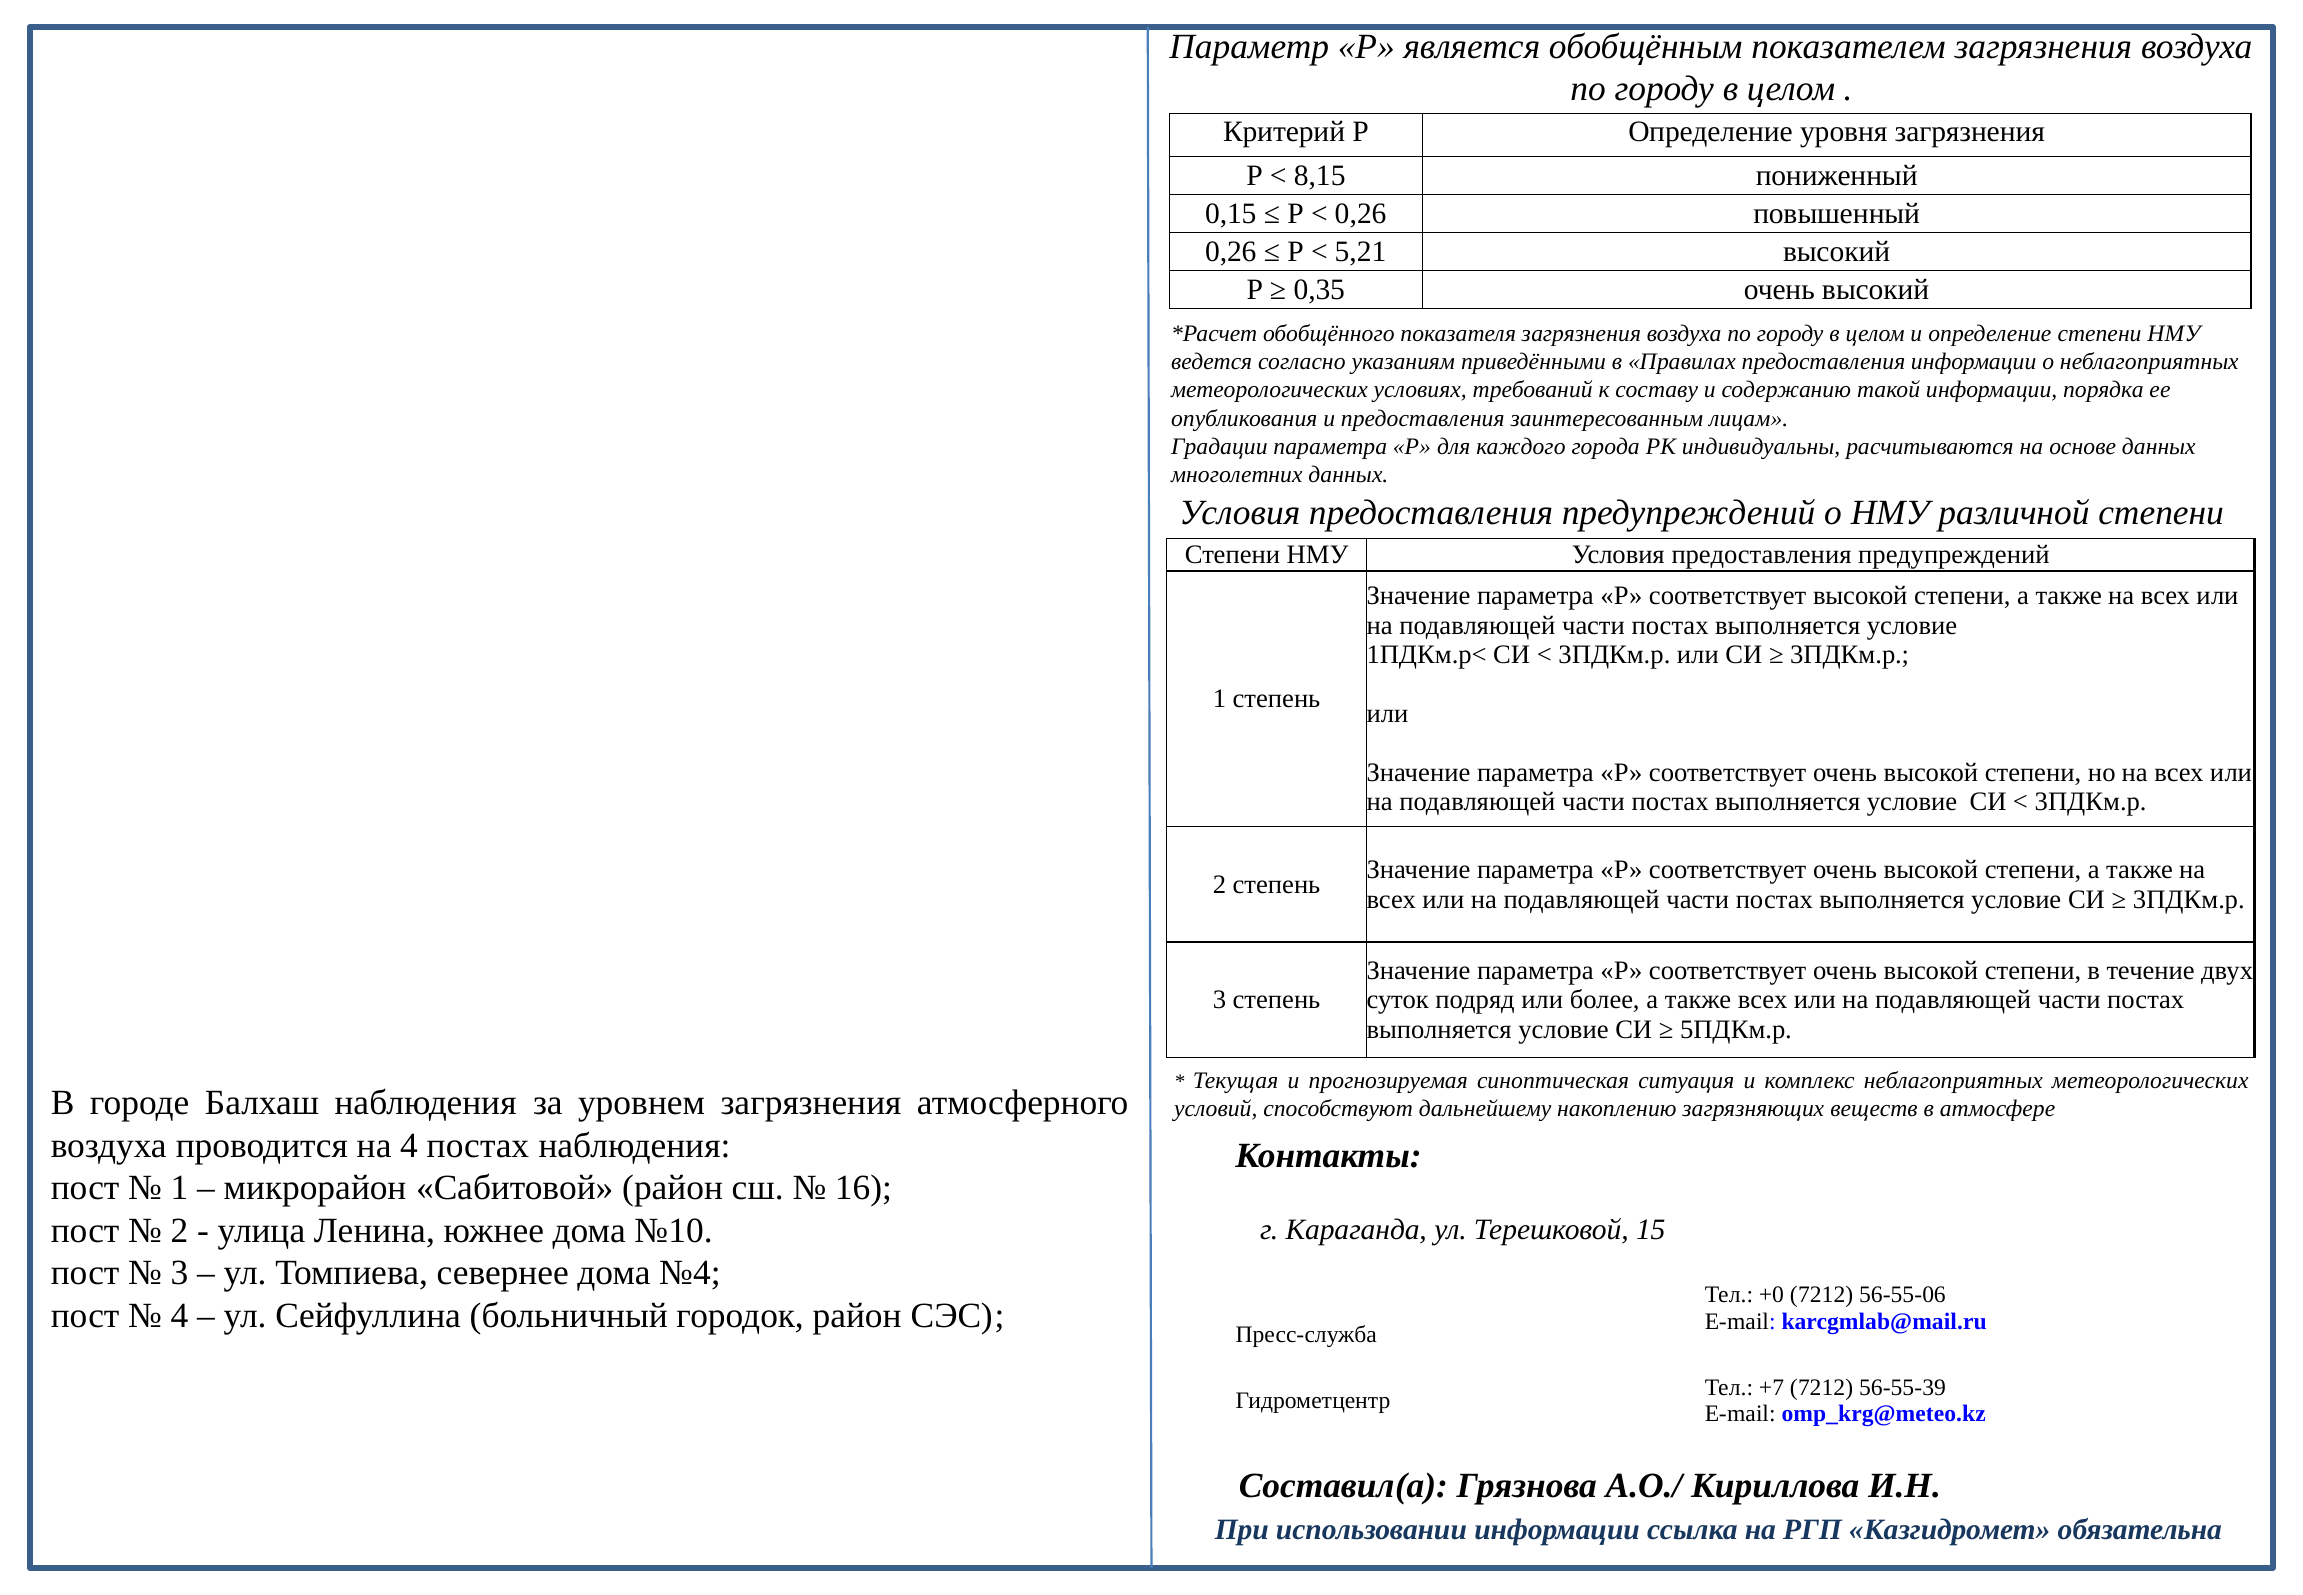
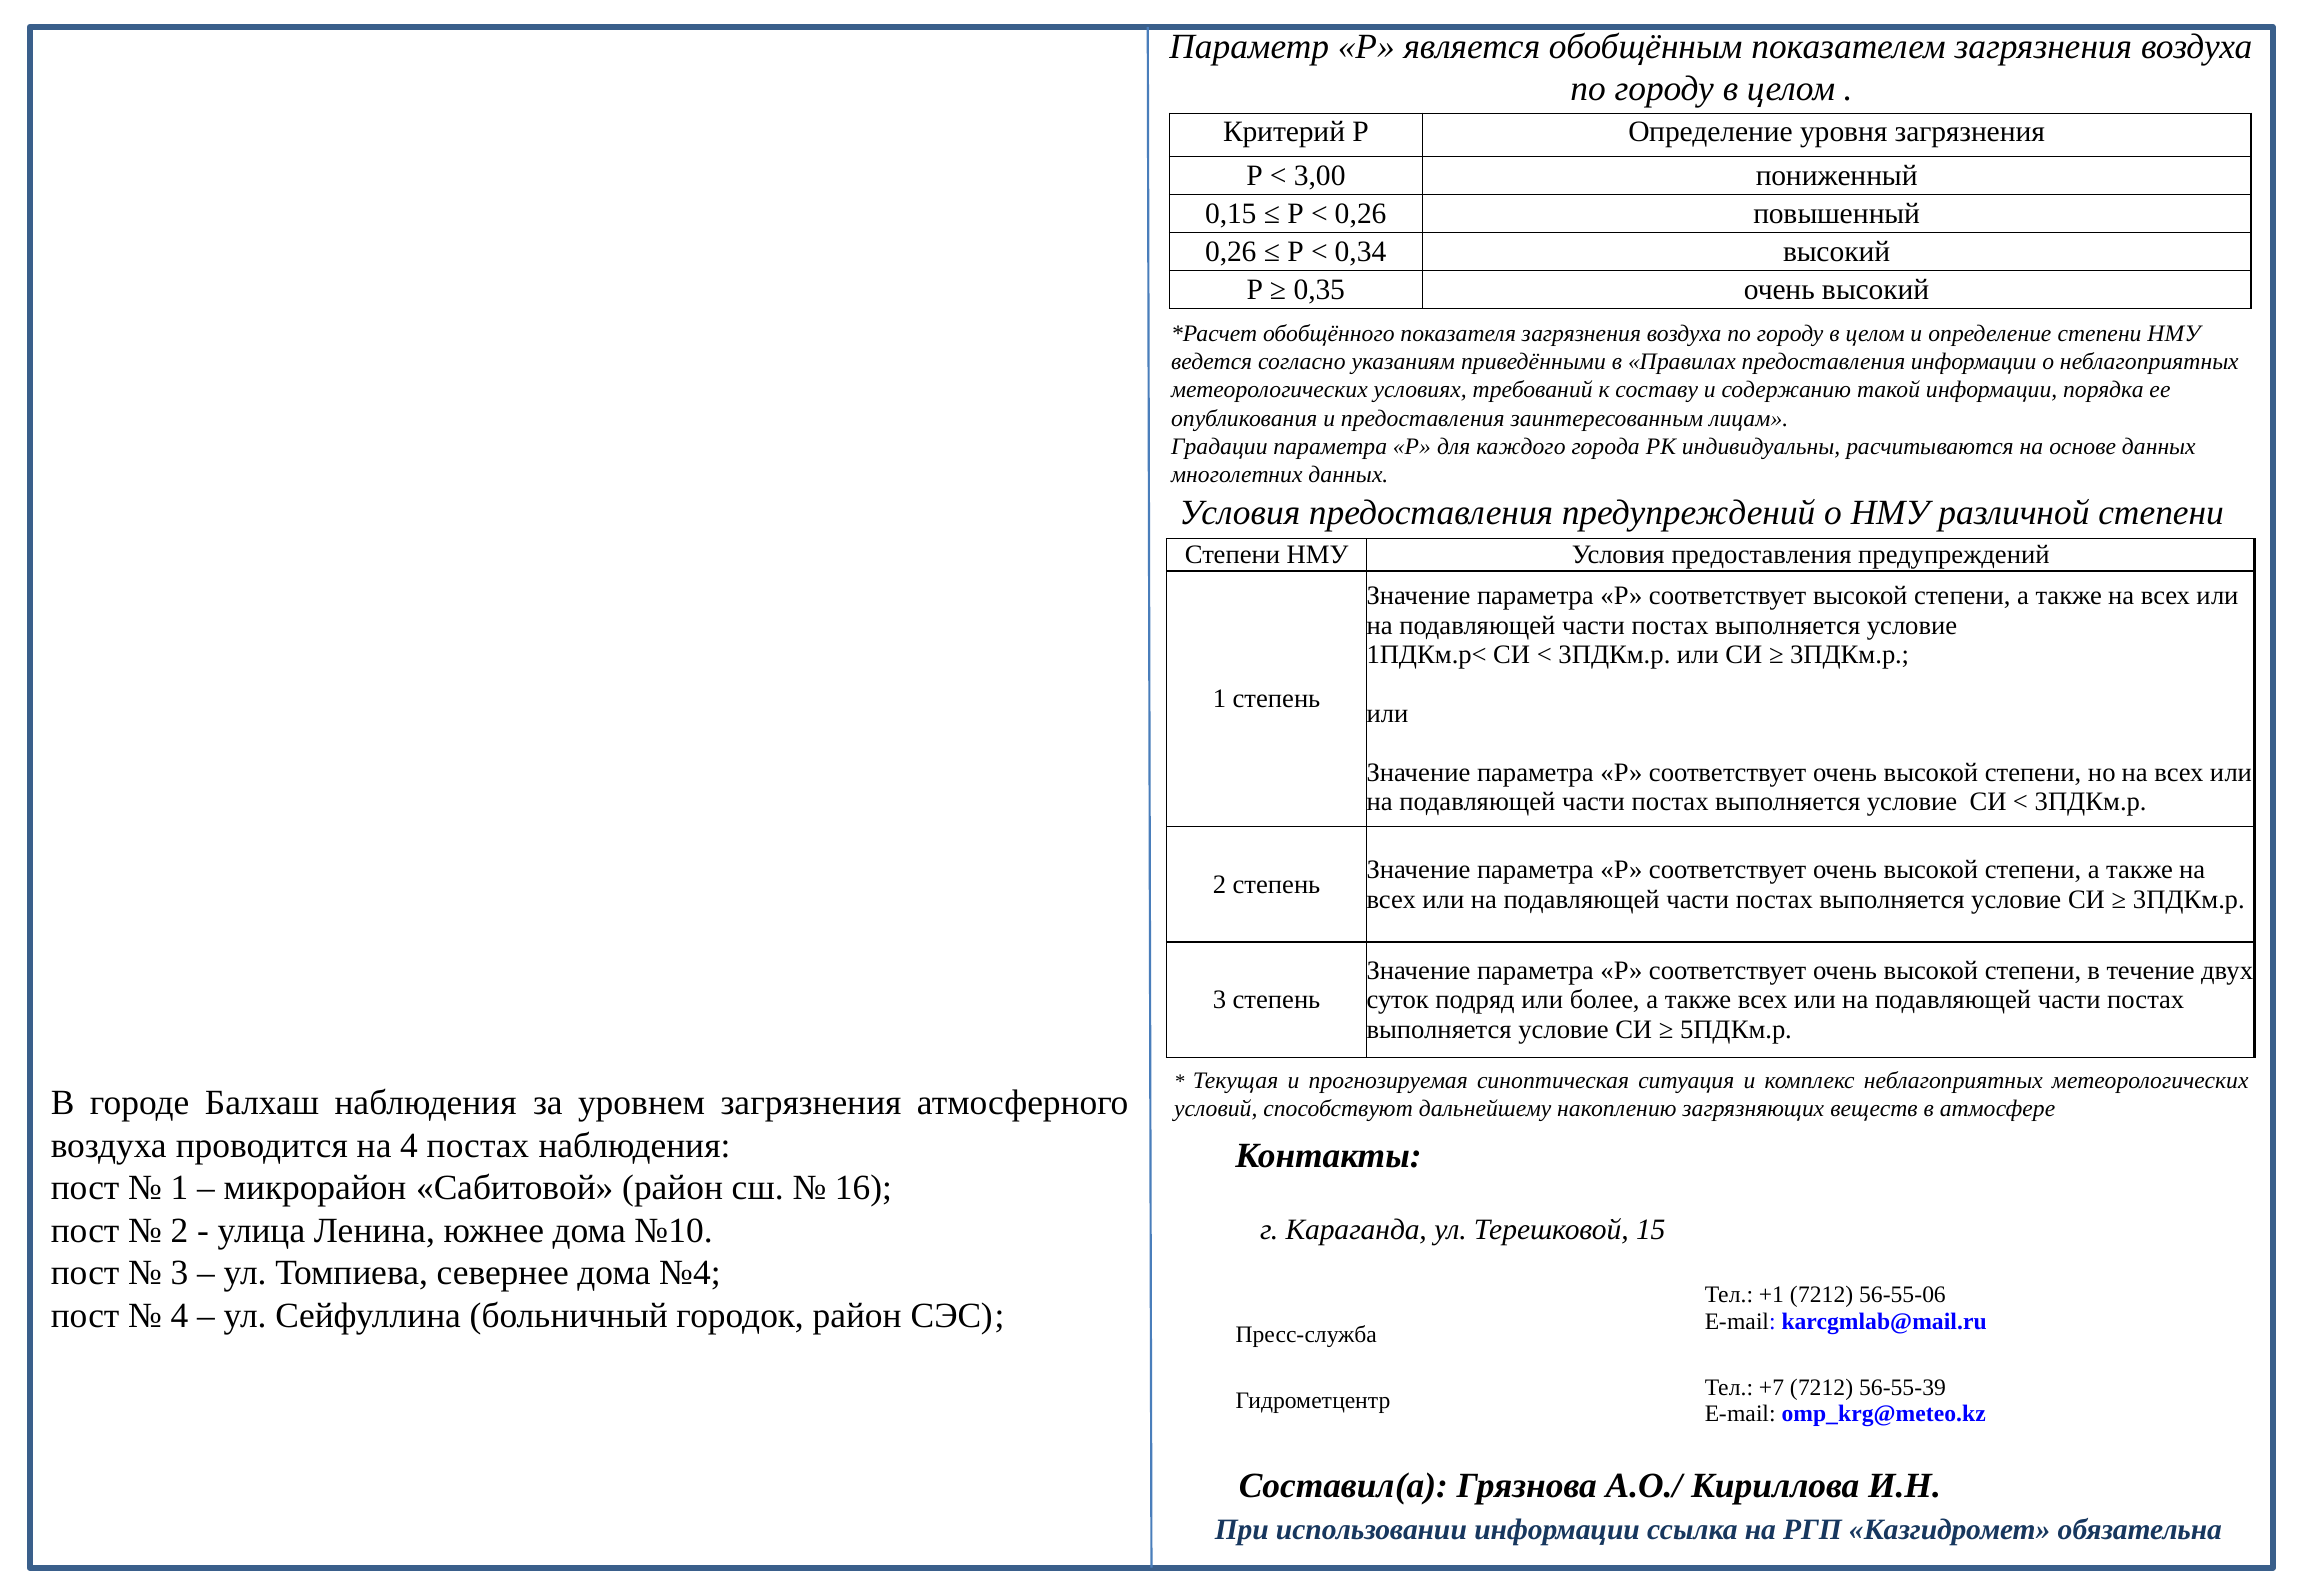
8,15: 8,15 -> 3,00
5,21: 5,21 -> 0,34
+0: +0 -> +1
